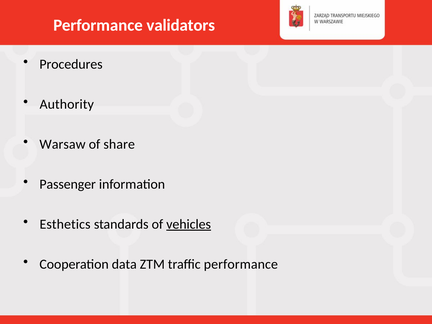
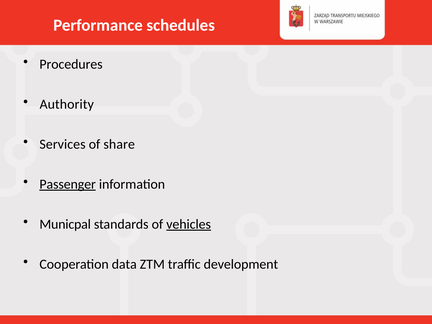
validators: validators -> schedules
Warsaw: Warsaw -> Services
Passenger underline: none -> present
Esthetics: Esthetics -> Municpal
traffic performance: performance -> development
